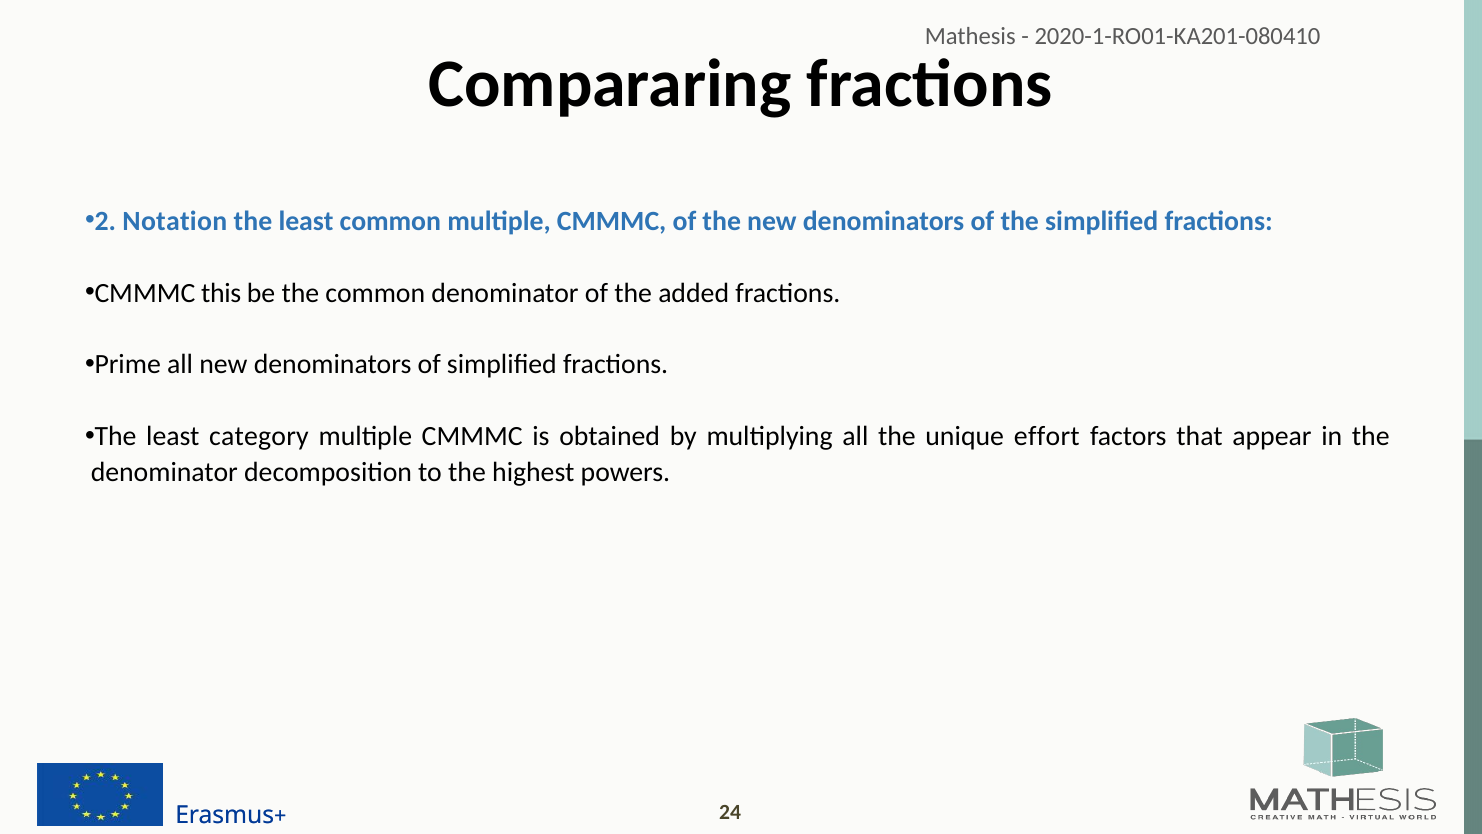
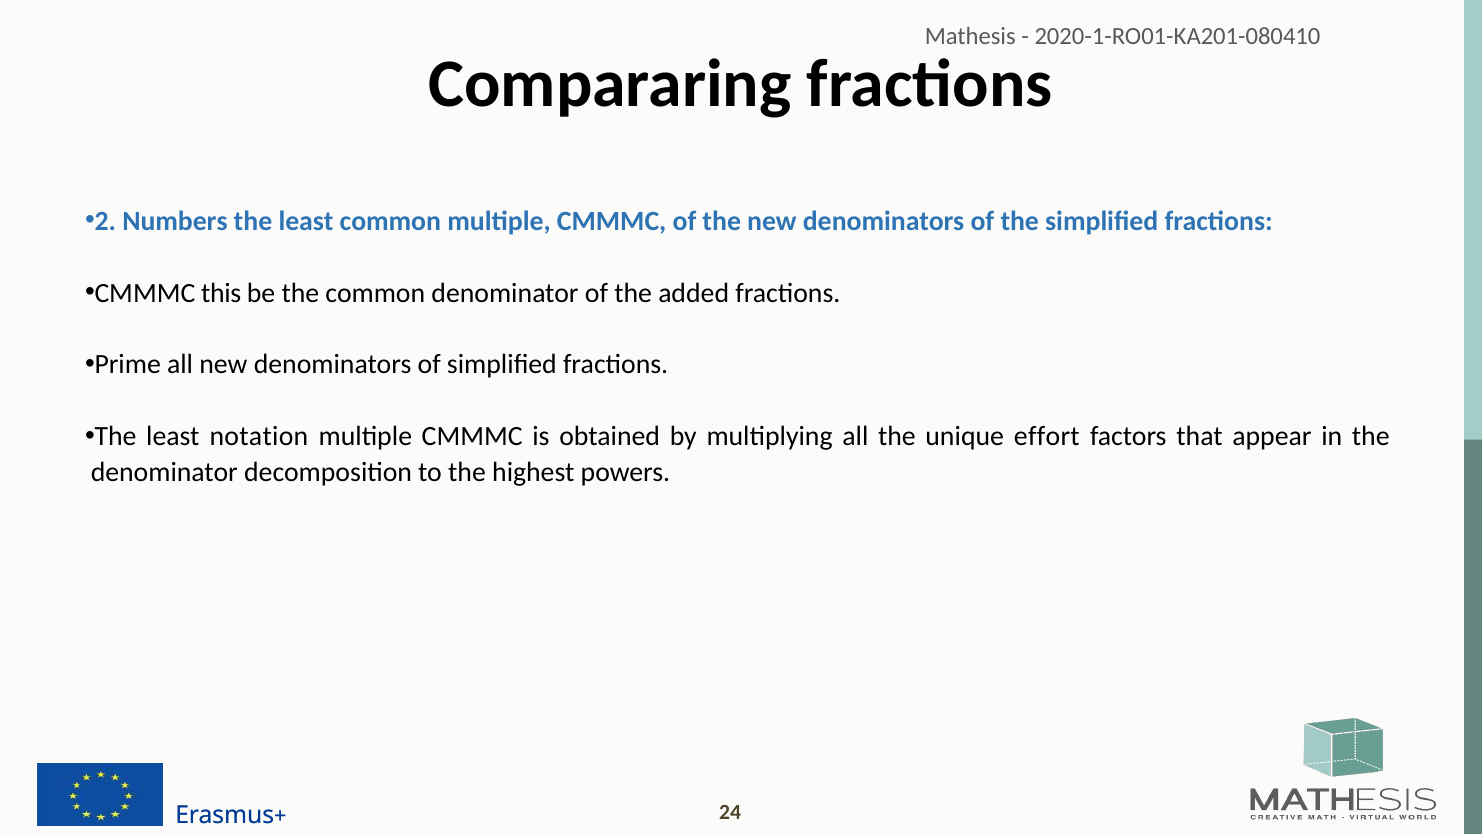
Notation: Notation -> Numbers
category: category -> notation
